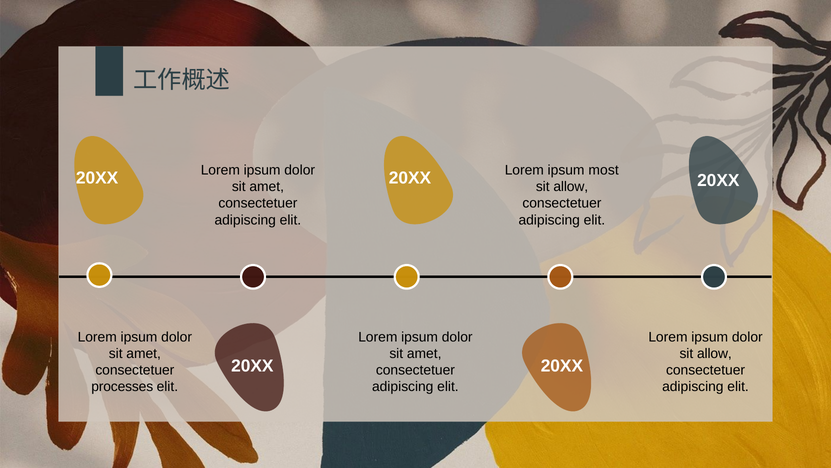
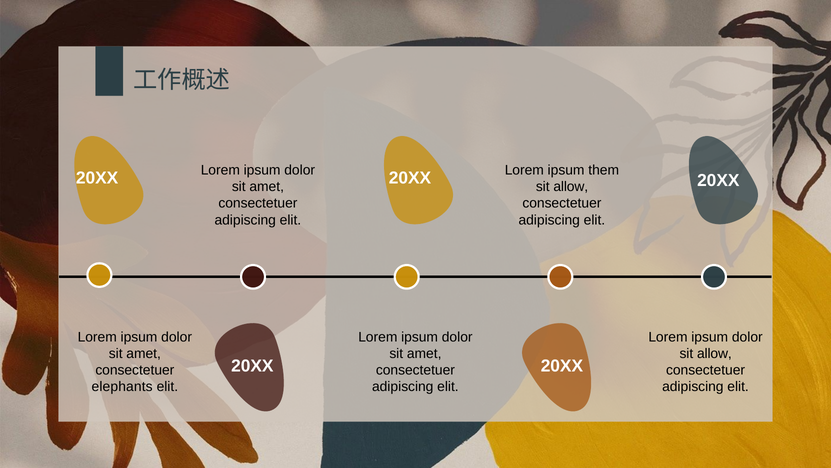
most: most -> them
processes: processes -> elephants
